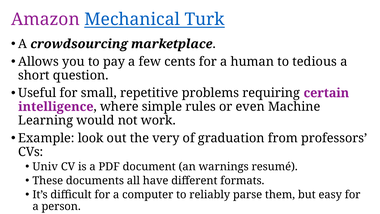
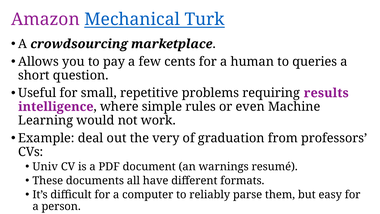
tedious: tedious -> queries
certain: certain -> results
look: look -> deal
